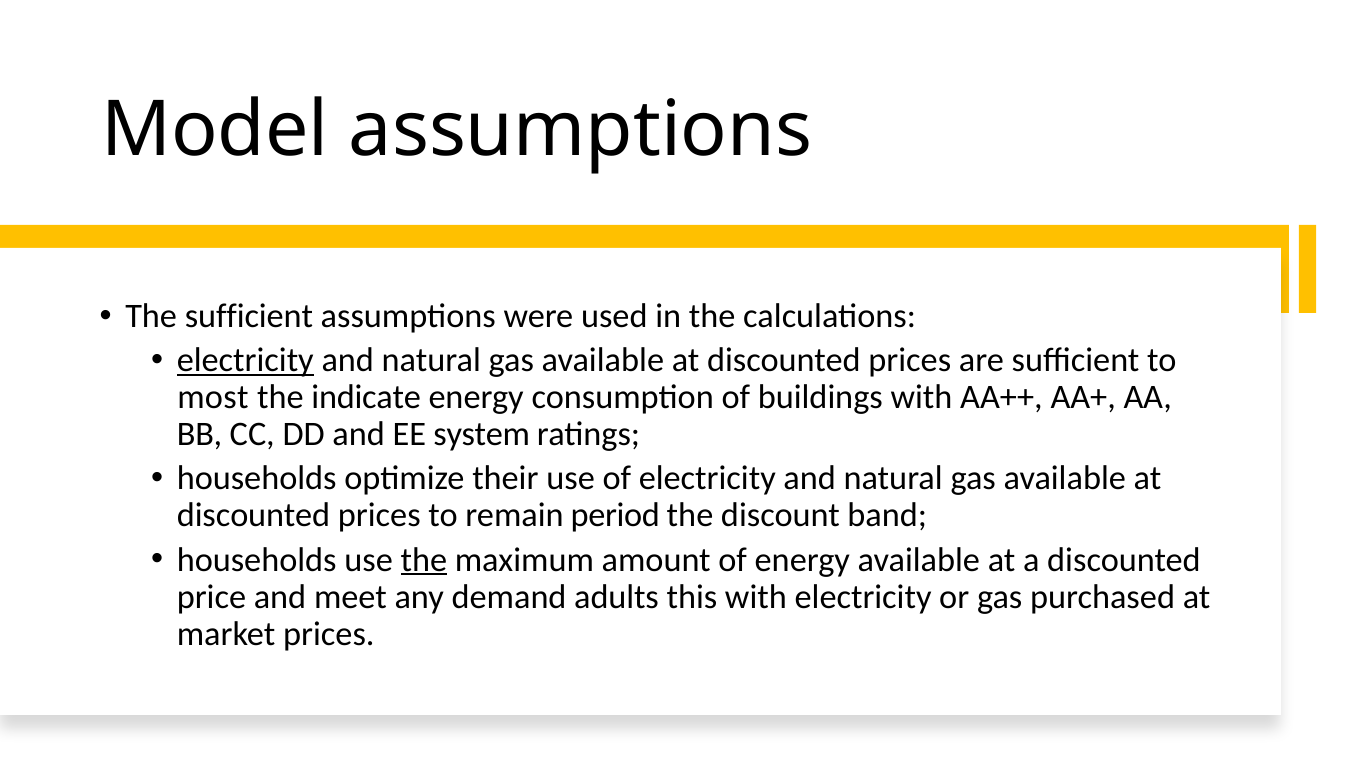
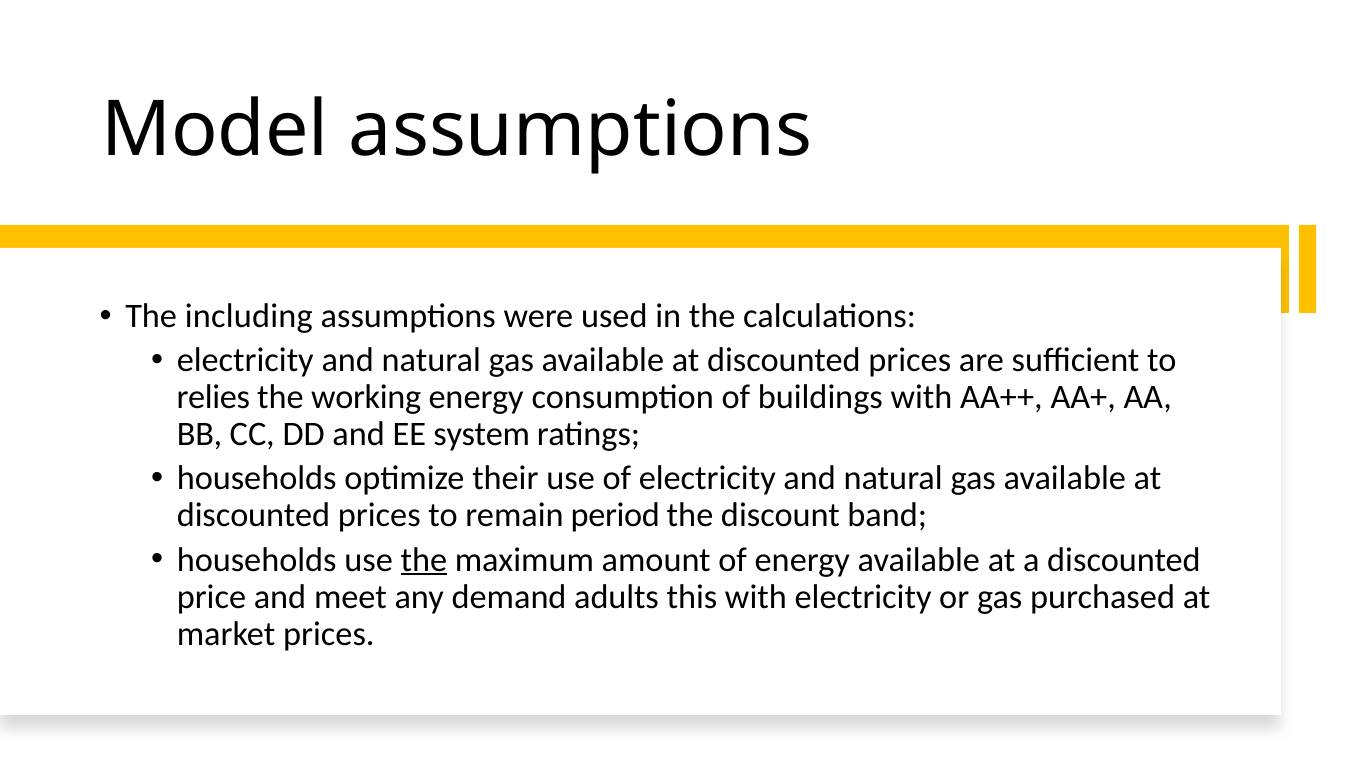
The sufficient: sufficient -> including
electricity at (245, 360) underline: present -> none
most: most -> relies
indicate: indicate -> working
